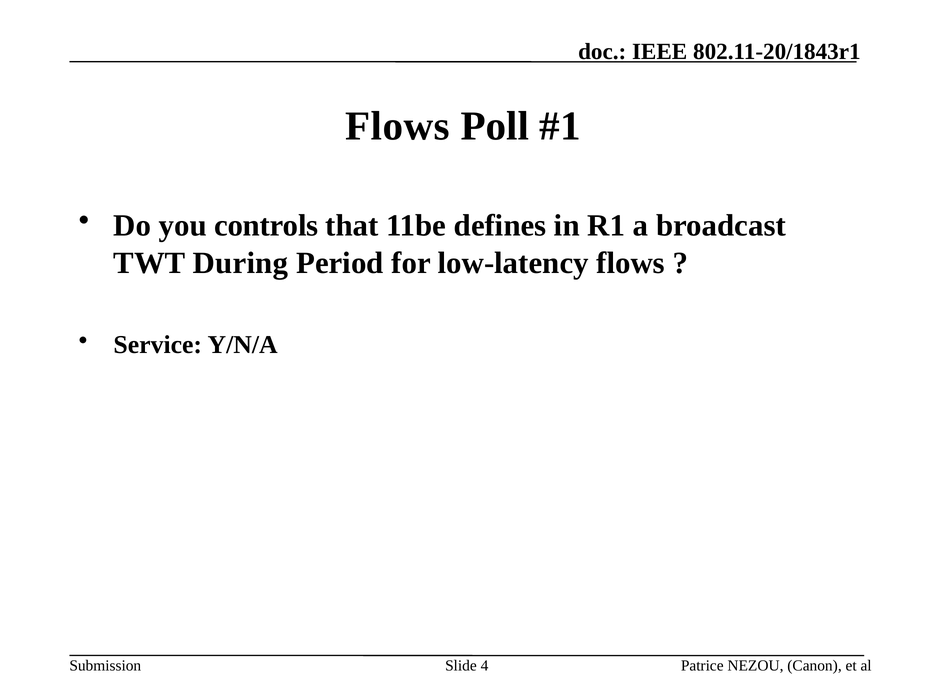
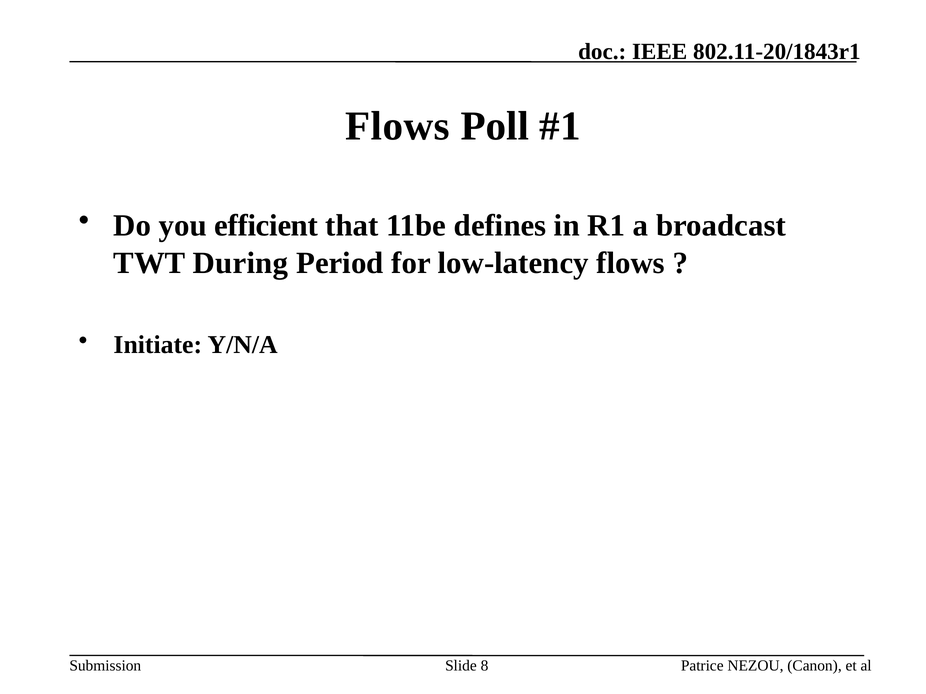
controls: controls -> efficient
Service: Service -> Initiate
4: 4 -> 8
